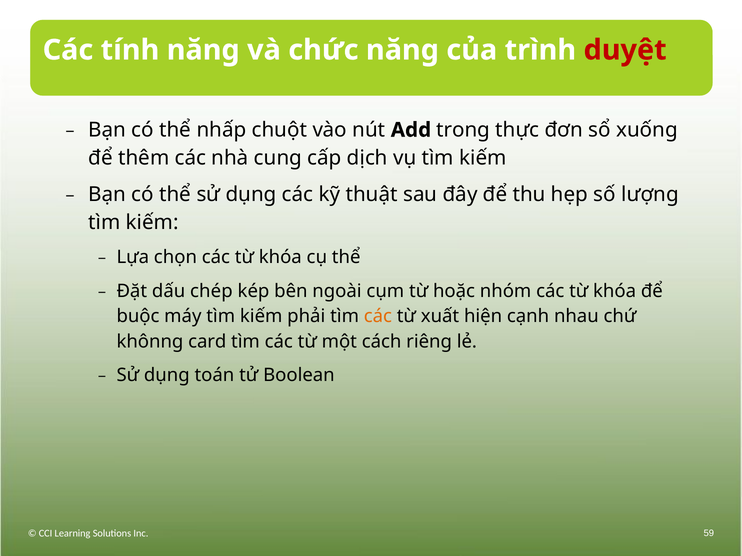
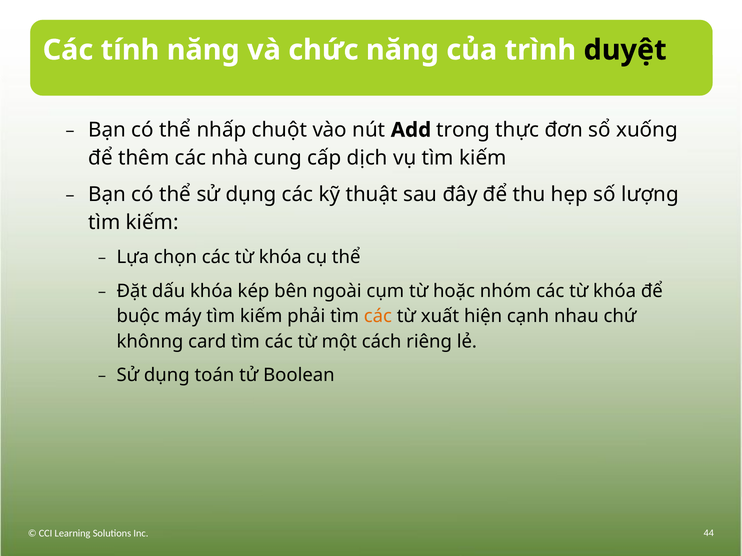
duyệt colour: red -> black
dấu chép: chép -> khóa
59: 59 -> 44
